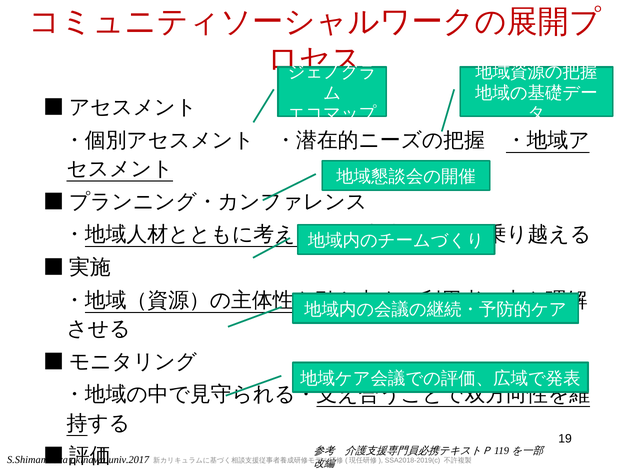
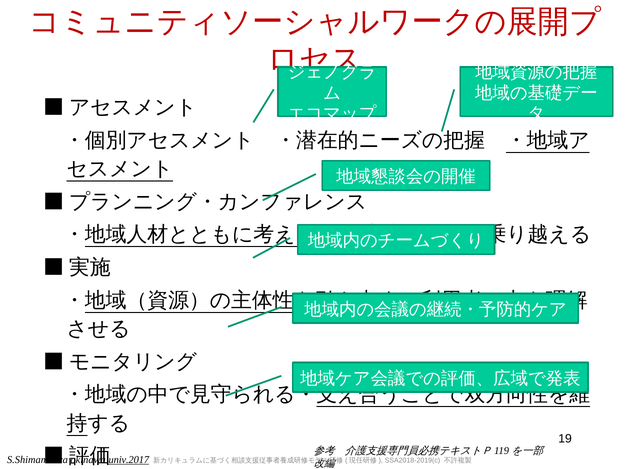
univ.2017 underline: none -> present
